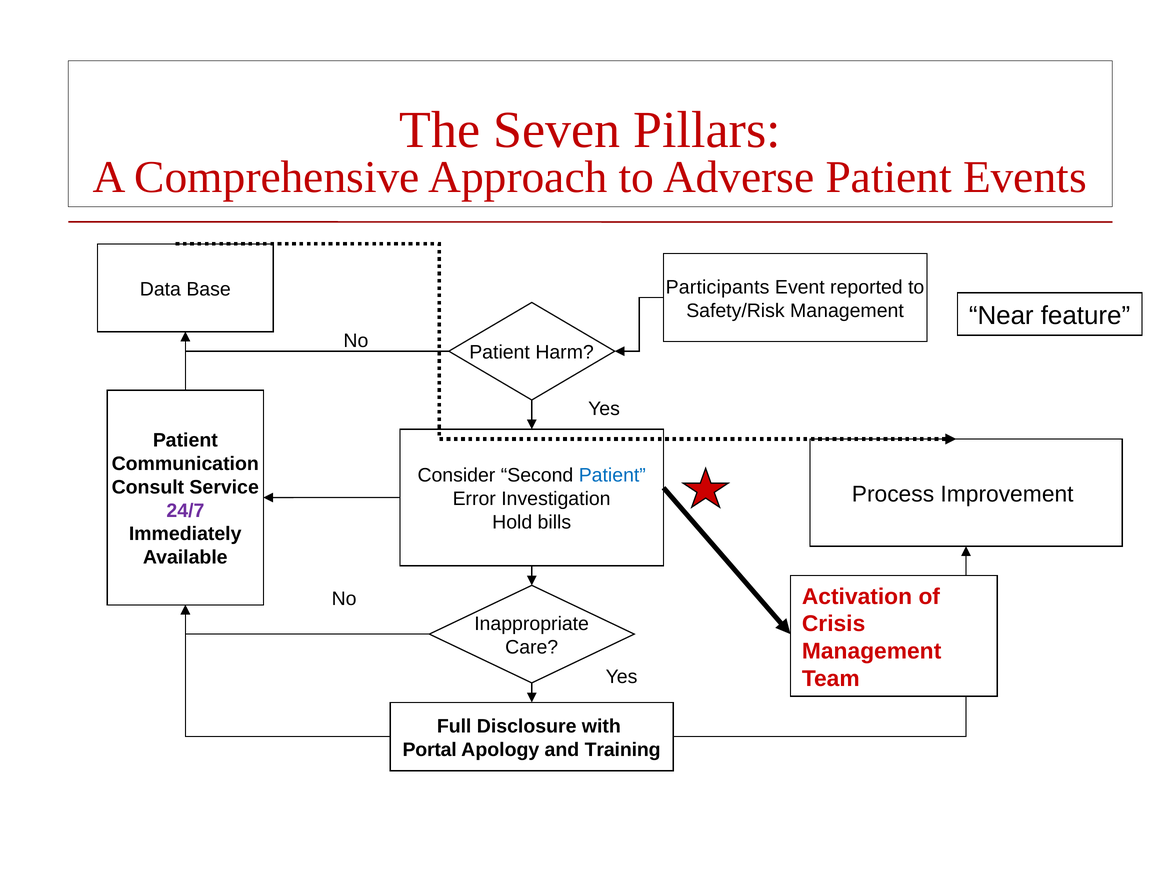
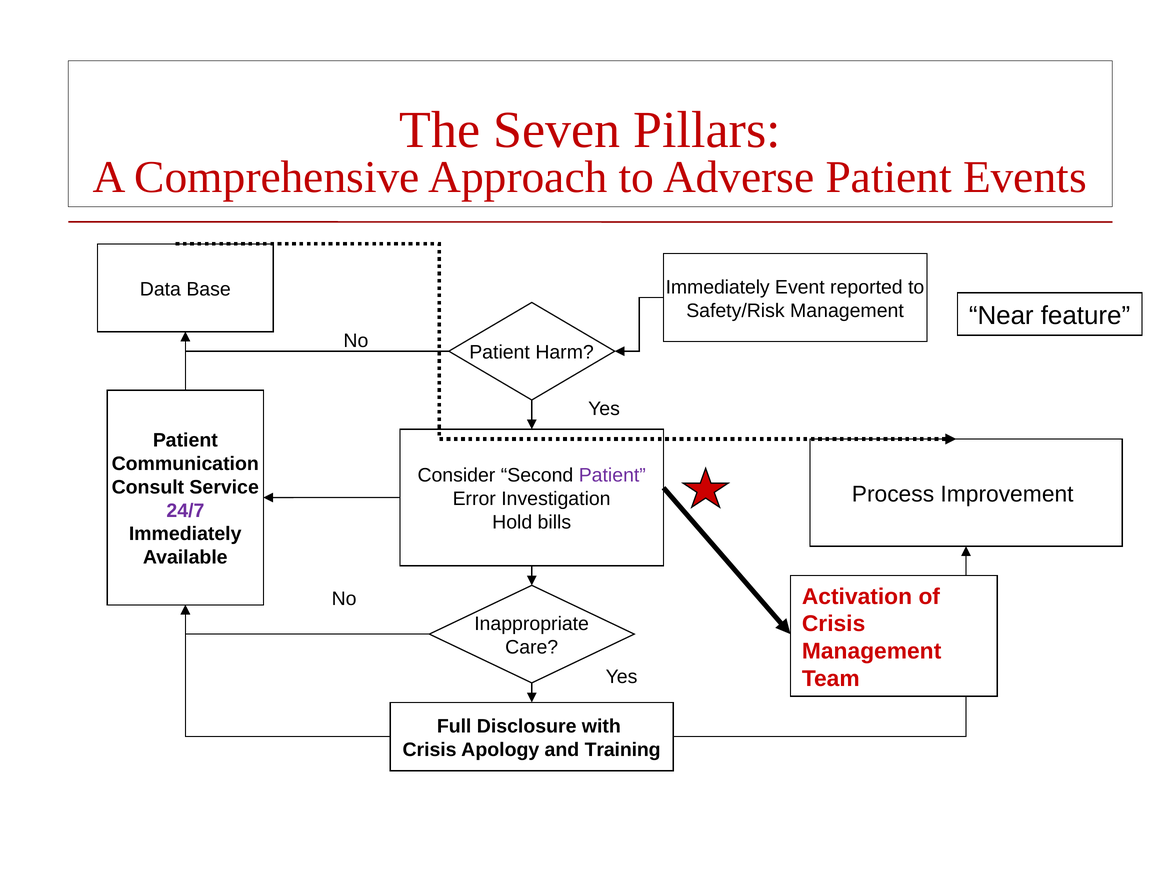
Participants at (718, 287): Participants -> Immediately
Patient at (612, 476) colour: blue -> purple
Portal at (430, 750): Portal -> Crisis
